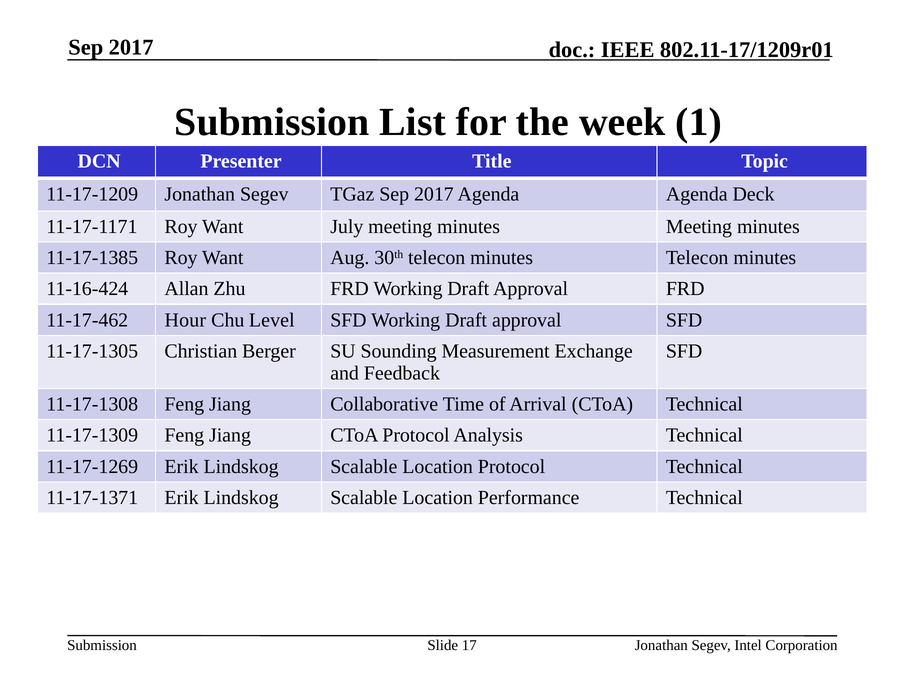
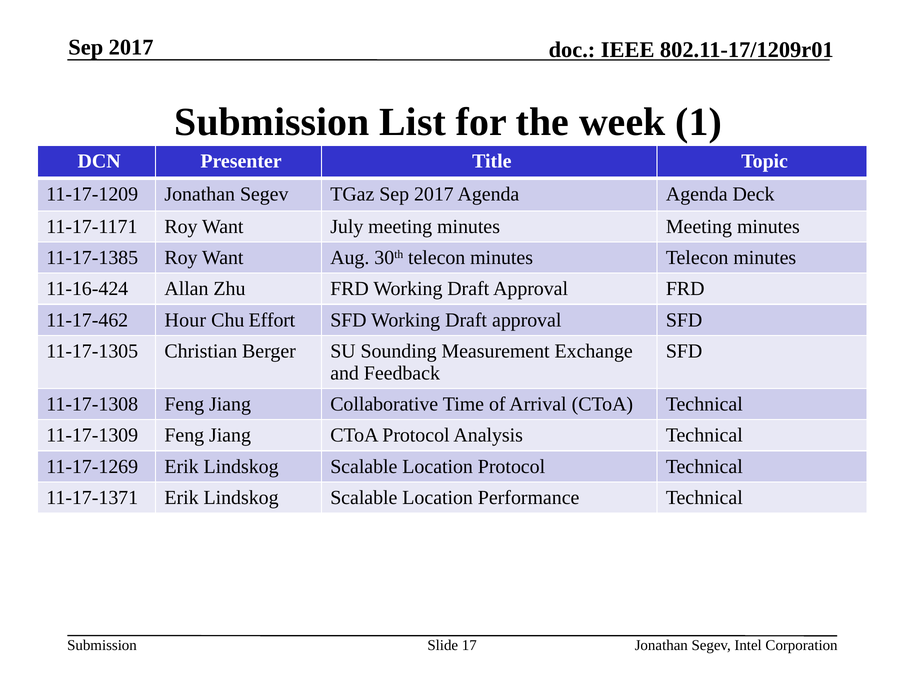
Level: Level -> Effort
